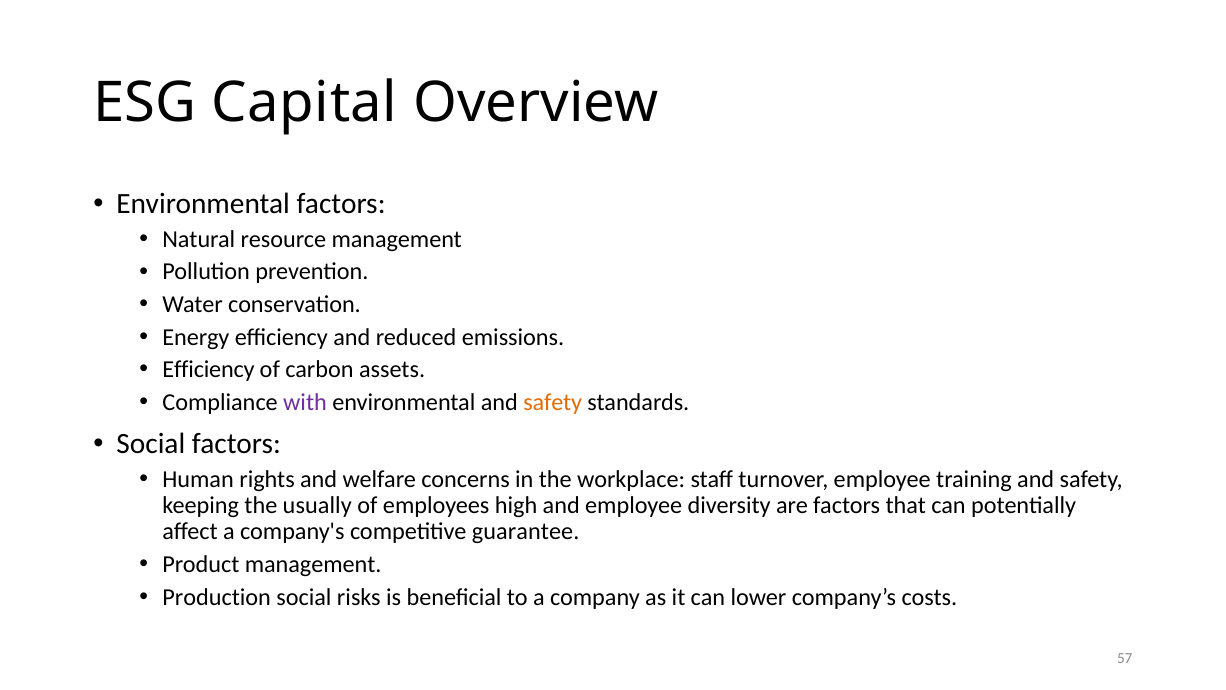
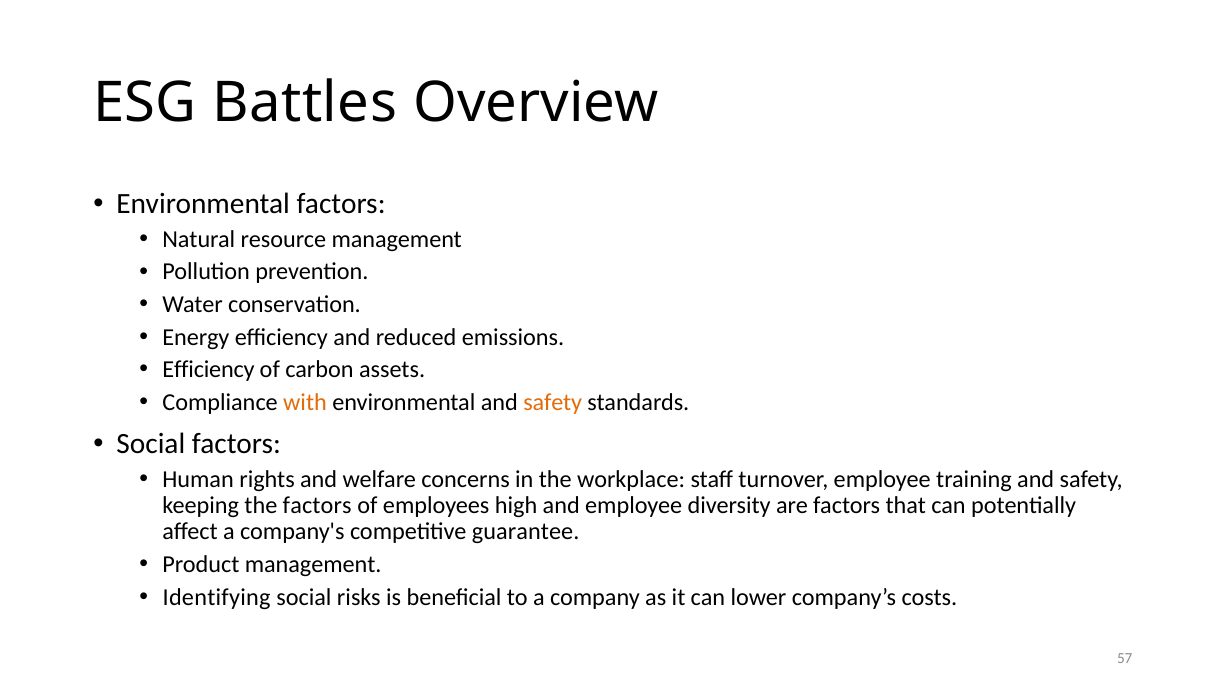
Capital: Capital -> Battles
with colour: purple -> orange
the usually: usually -> factors
Production: Production -> Identifying
